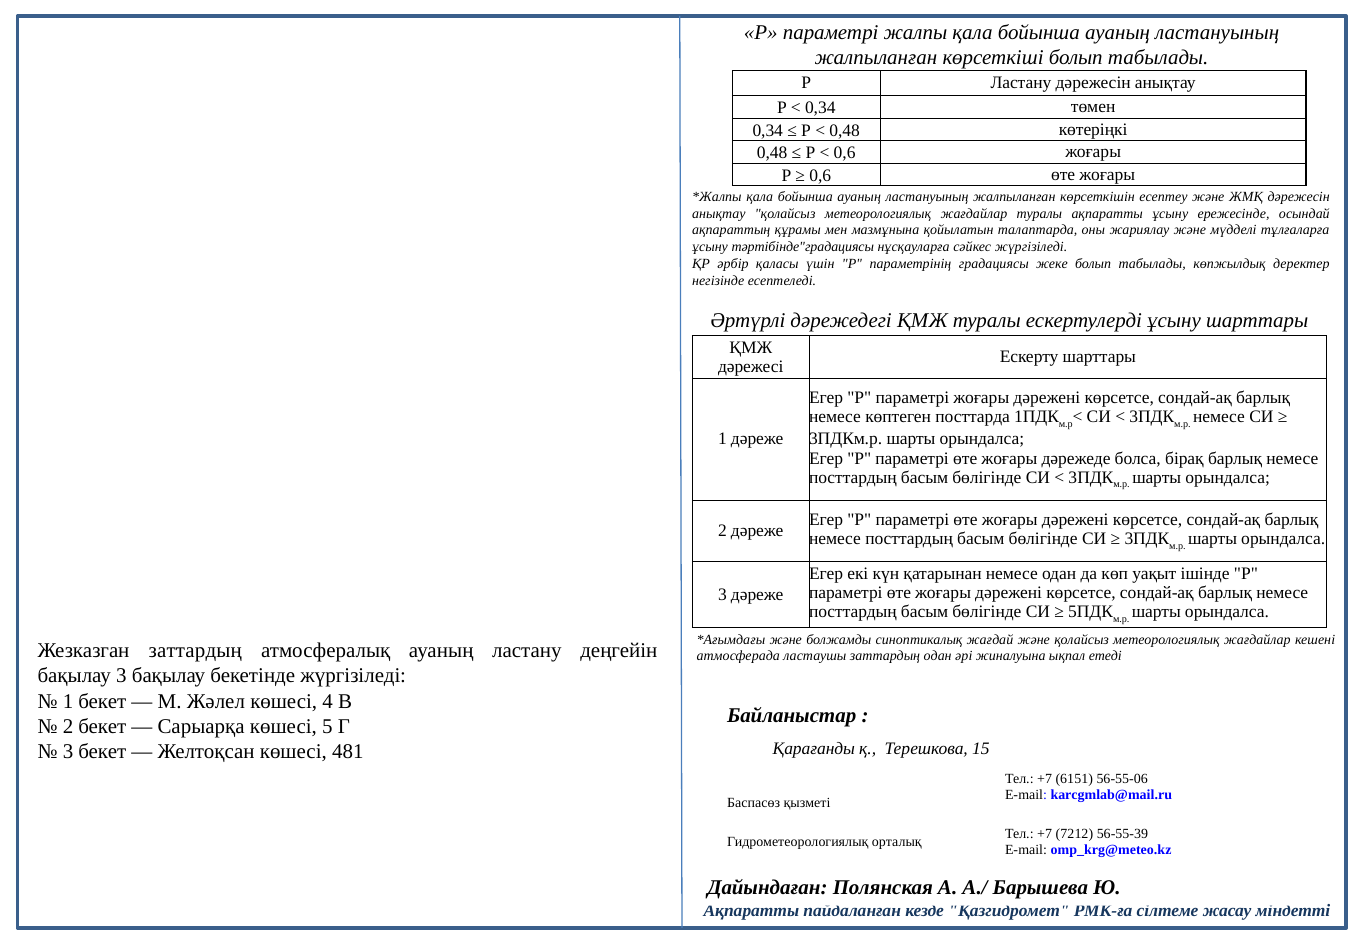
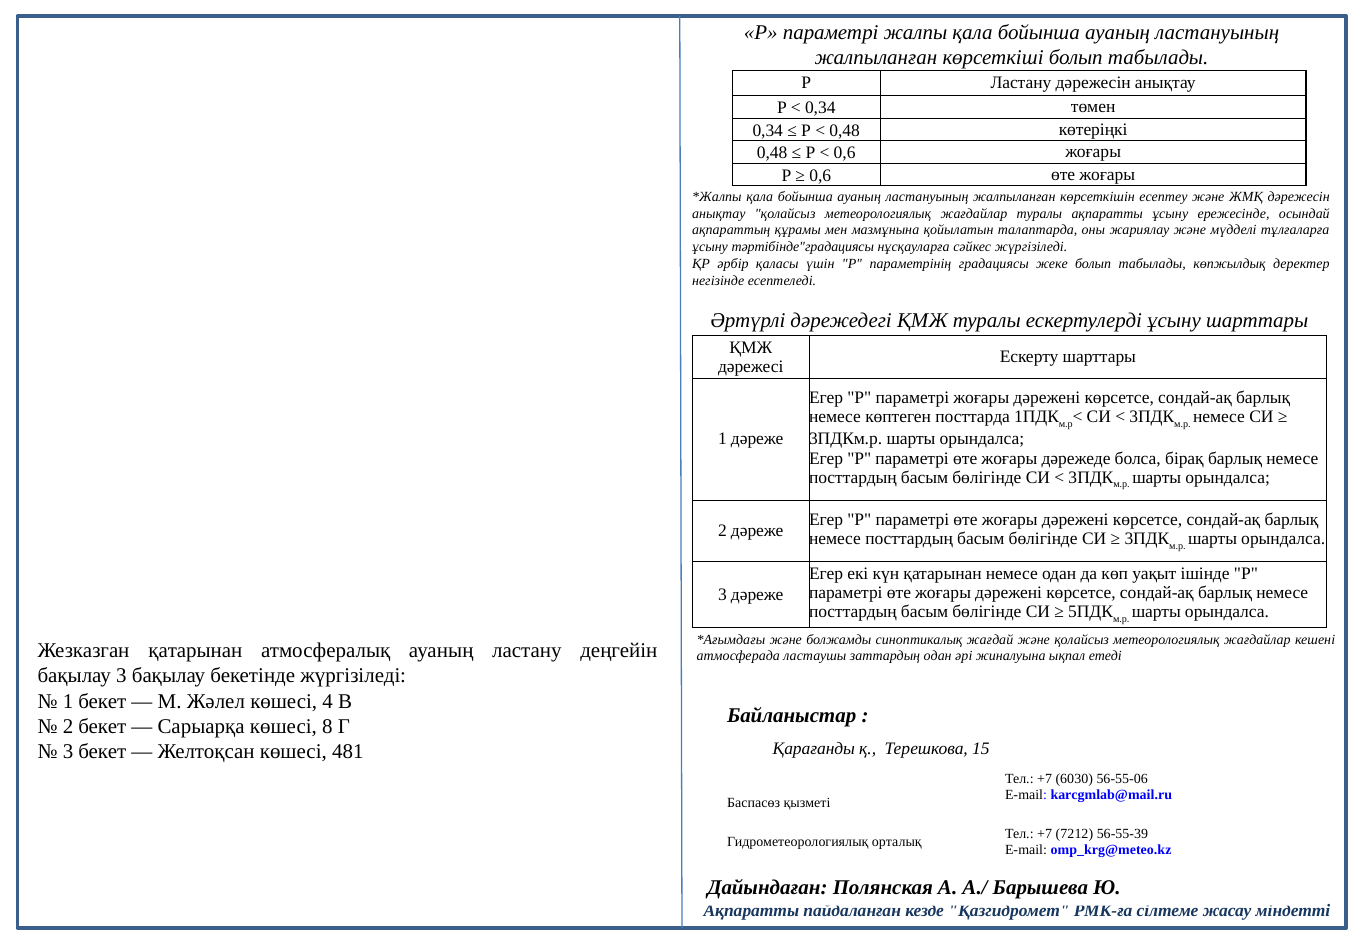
Жезказган заттардың: заттардың -> қатарынан
5: 5 -> 8
6151: 6151 -> 6030
